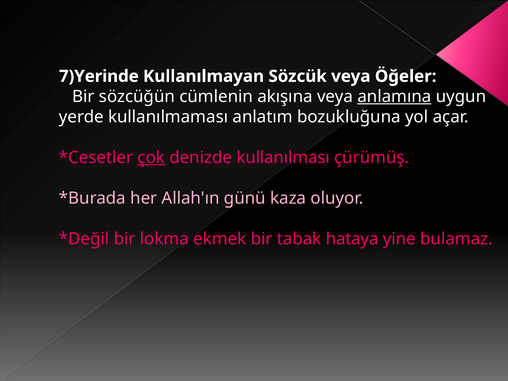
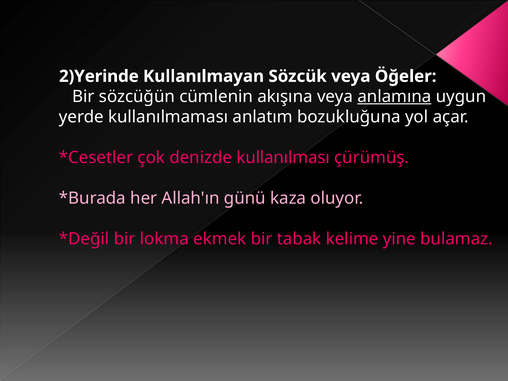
7)Yerinde: 7)Yerinde -> 2)Yerinde
çok underline: present -> none
hataya: hataya -> kelime
